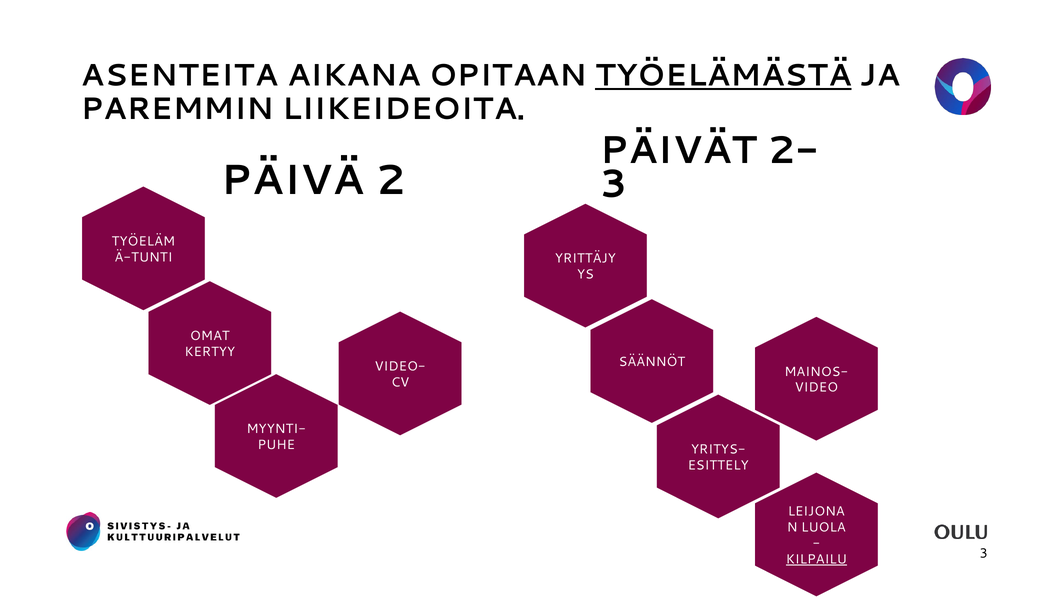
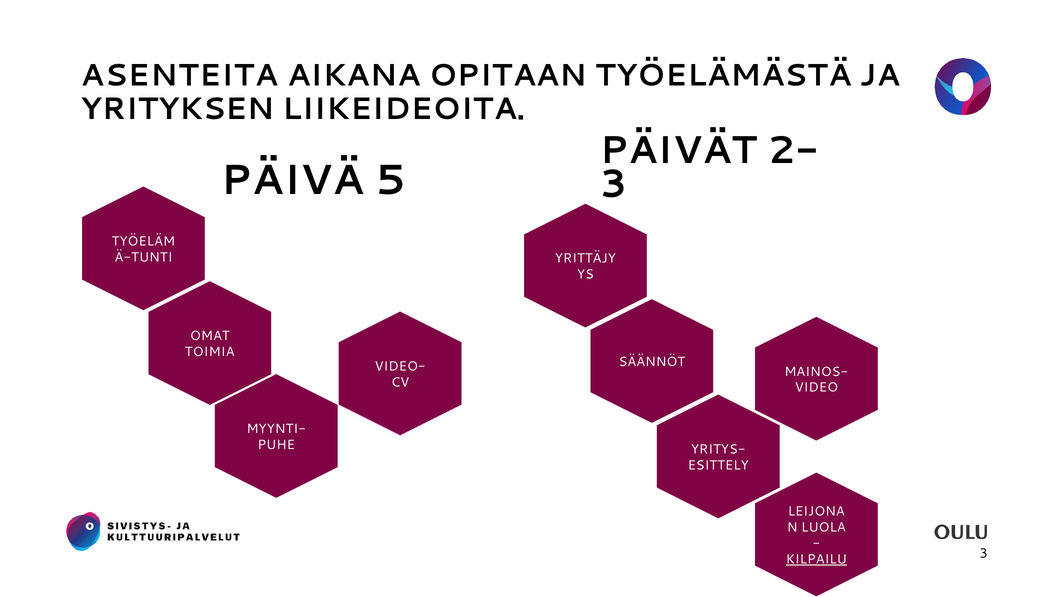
TYÖELÄMÄSTÄ underline: present -> none
PAREMMIN: PAREMMIN -> YRITYKSEN
2: 2 -> 5
KERTYY: KERTYY -> TOIMIA
